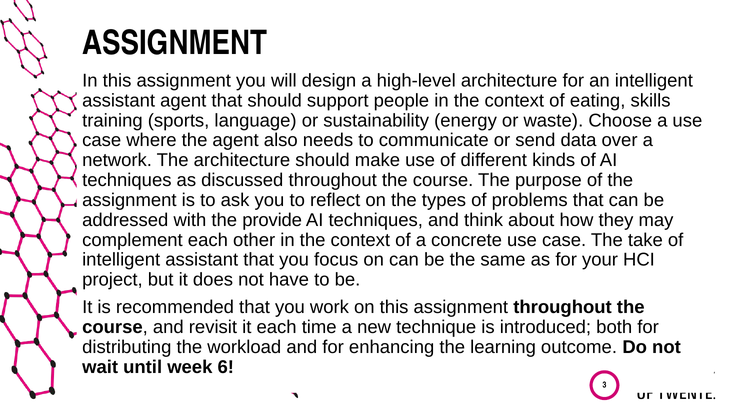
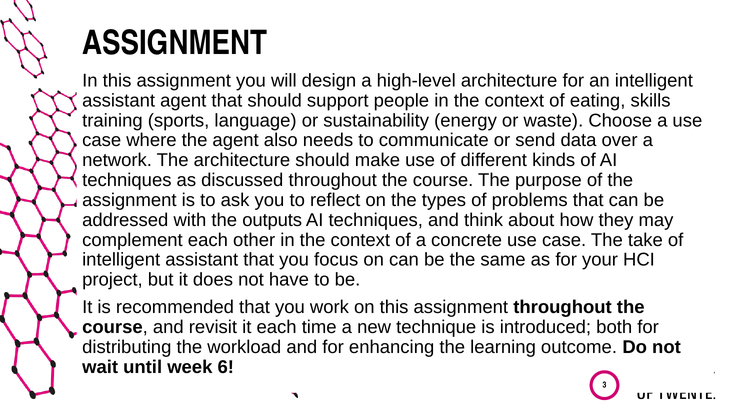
provide: provide -> outputs
